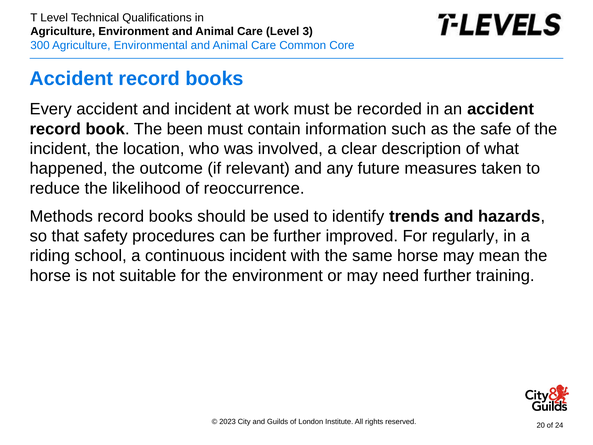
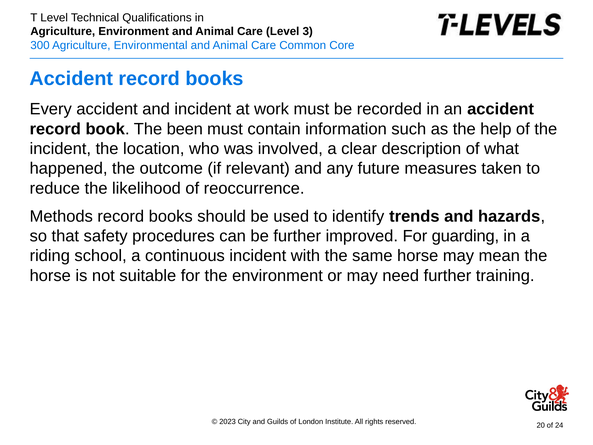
safe: safe -> help
regularly: regularly -> guarding
